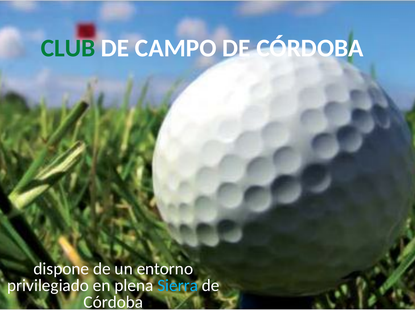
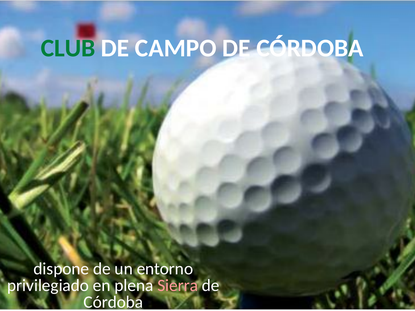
Sierra colour: light blue -> pink
